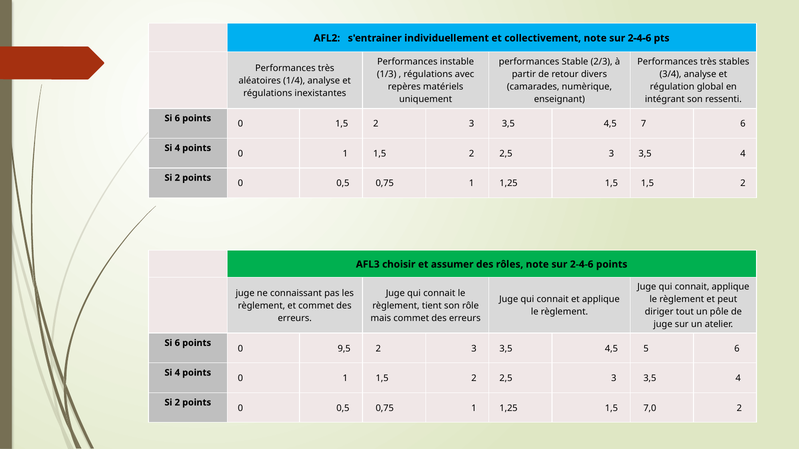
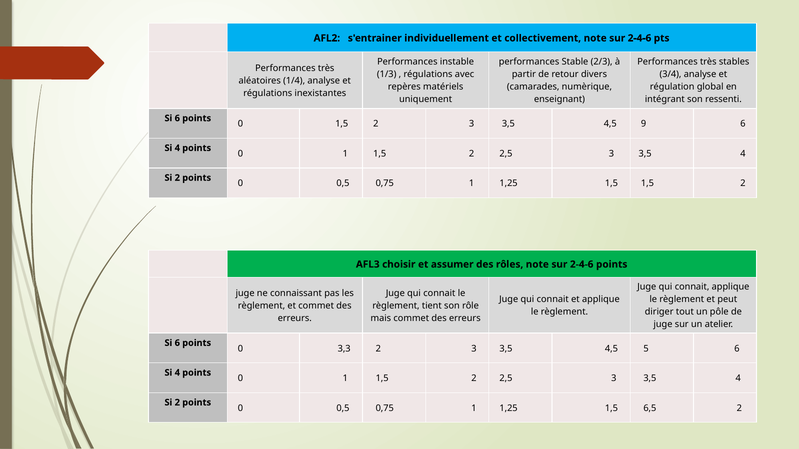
7: 7 -> 9
9,5: 9,5 -> 3,3
7,0: 7,0 -> 6,5
